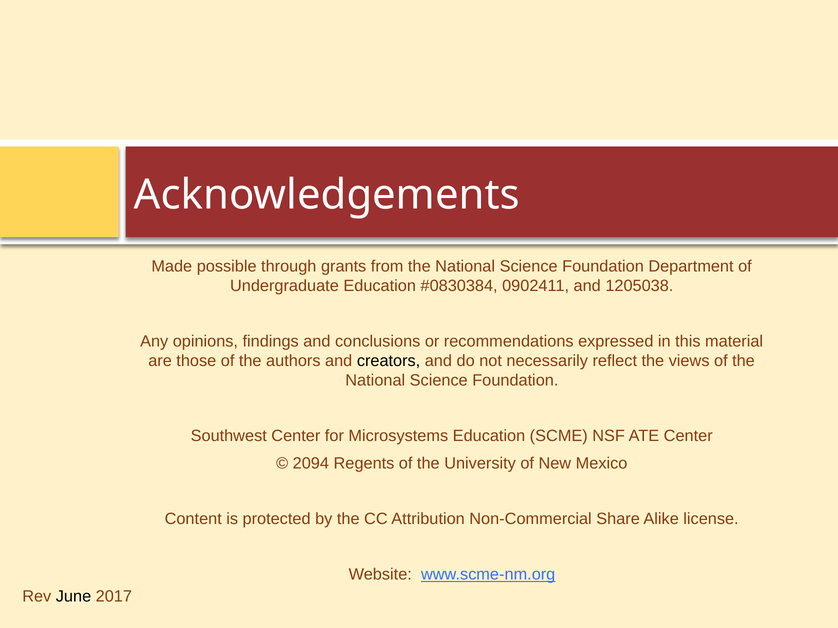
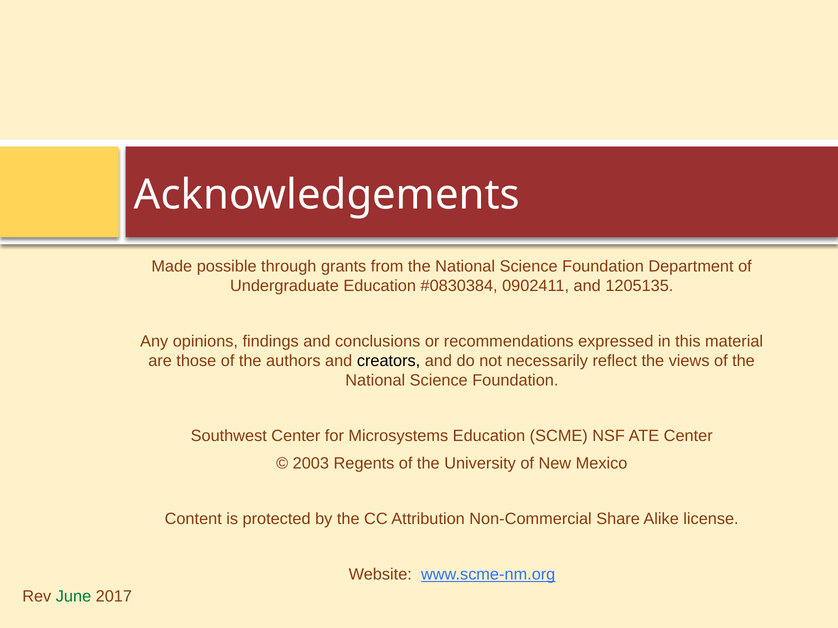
1205038: 1205038 -> 1205135
2094: 2094 -> 2003
June colour: black -> green
